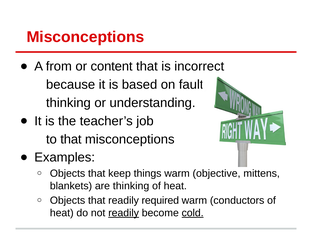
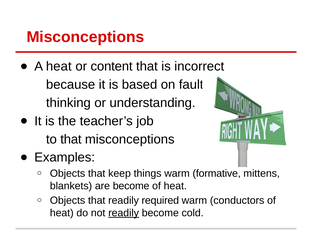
A from: from -> heat
objective: objective -> formative
are thinking: thinking -> become
cold underline: present -> none
